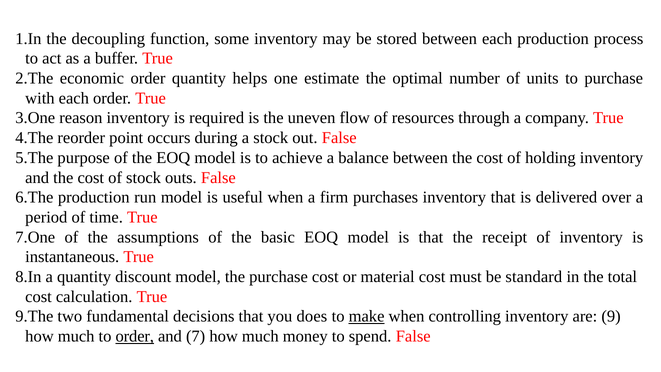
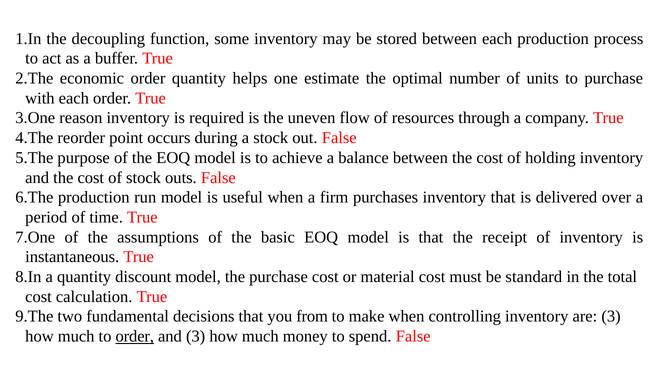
does: does -> from
make underline: present -> none
are 9: 9 -> 3
and 7: 7 -> 3
